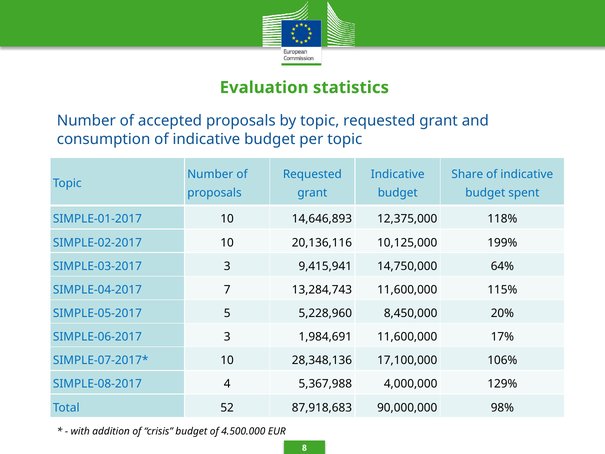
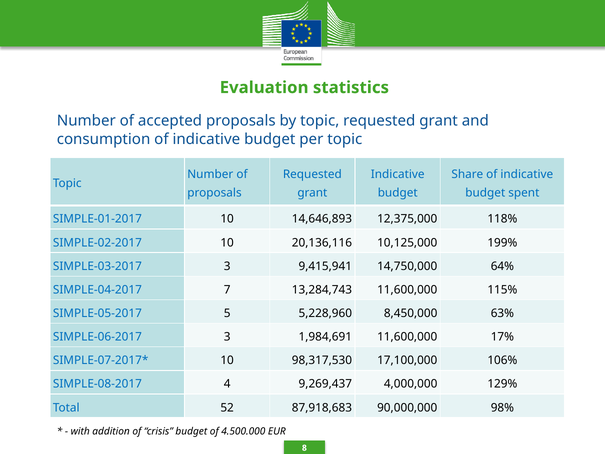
20%: 20% -> 63%
28,348,136: 28,348,136 -> 98,317,530
5,367,988: 5,367,988 -> 9,269,437
